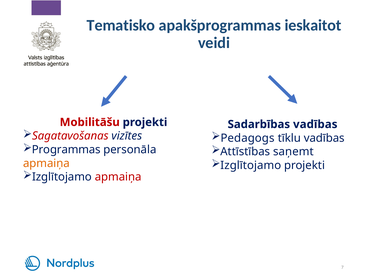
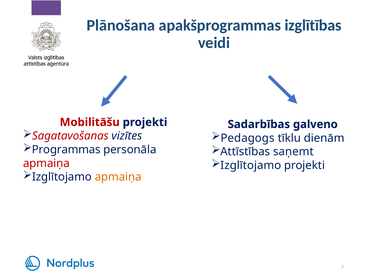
Tematisko: Tematisko -> Plānošana
ieskaitot: ieskaitot -> izglītības
Sadarbības vadības: vadības -> galveno
tīklu vadības: vadības -> dienām
apmaiņa at (46, 163) colour: orange -> red
apmaiņa at (118, 177) colour: red -> orange
